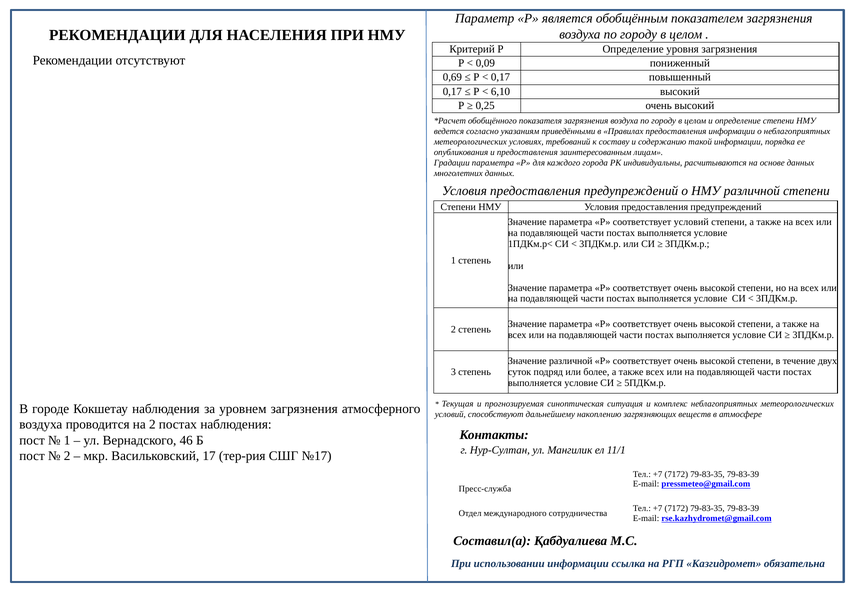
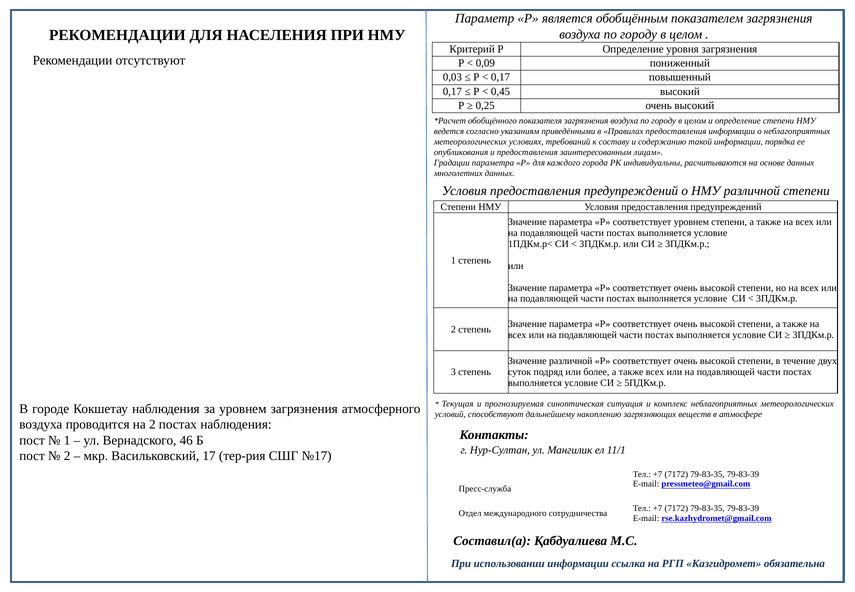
0,69: 0,69 -> 0,03
6,10: 6,10 -> 0,45
соответствует условий: условий -> уровнем
